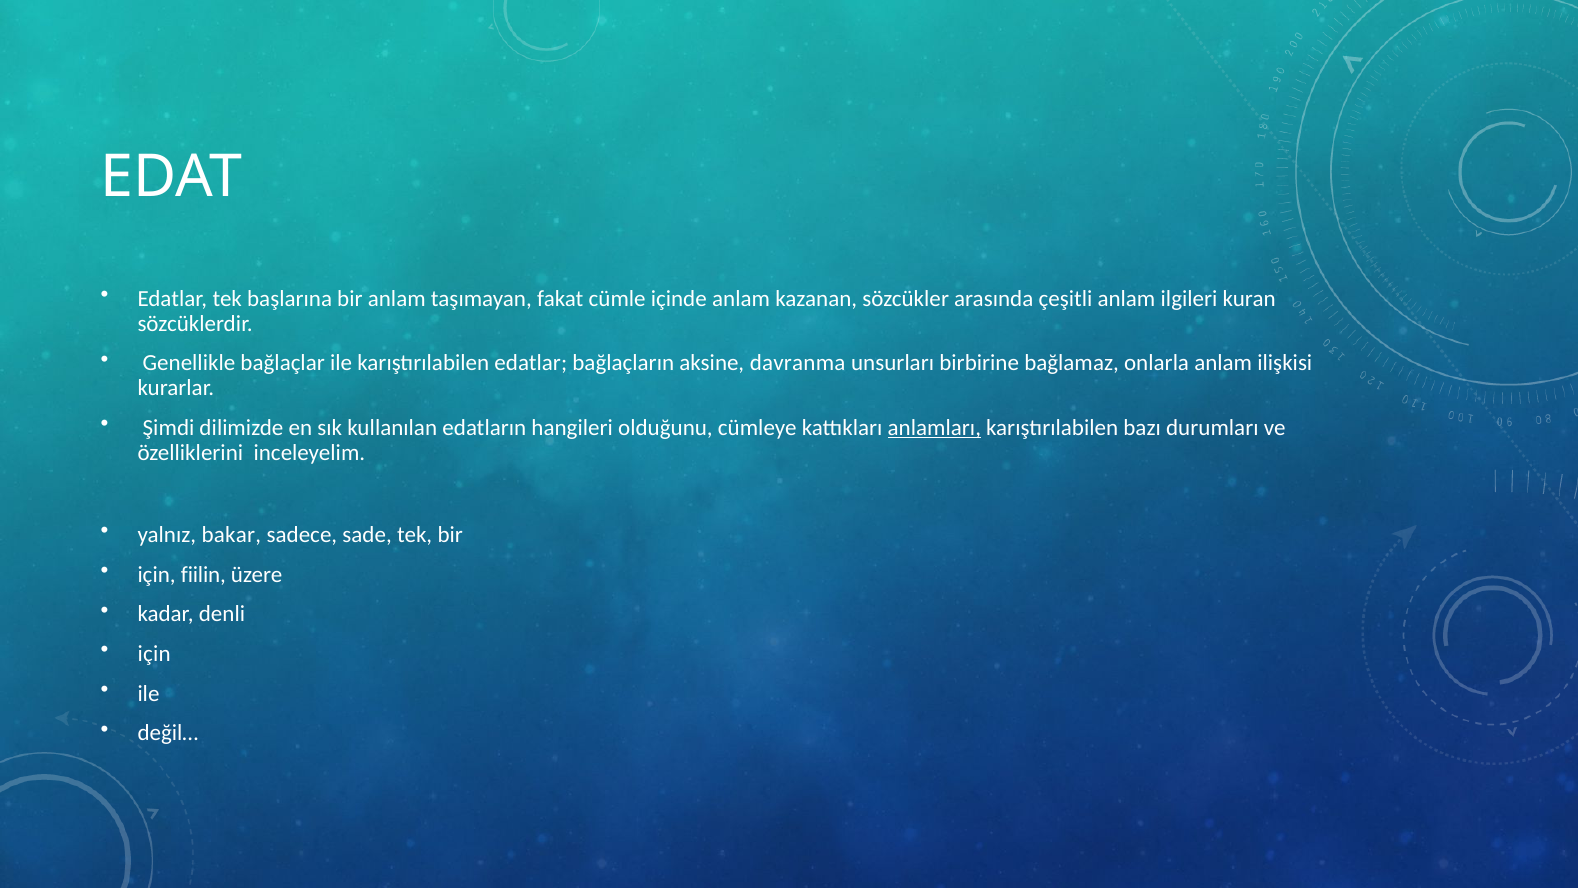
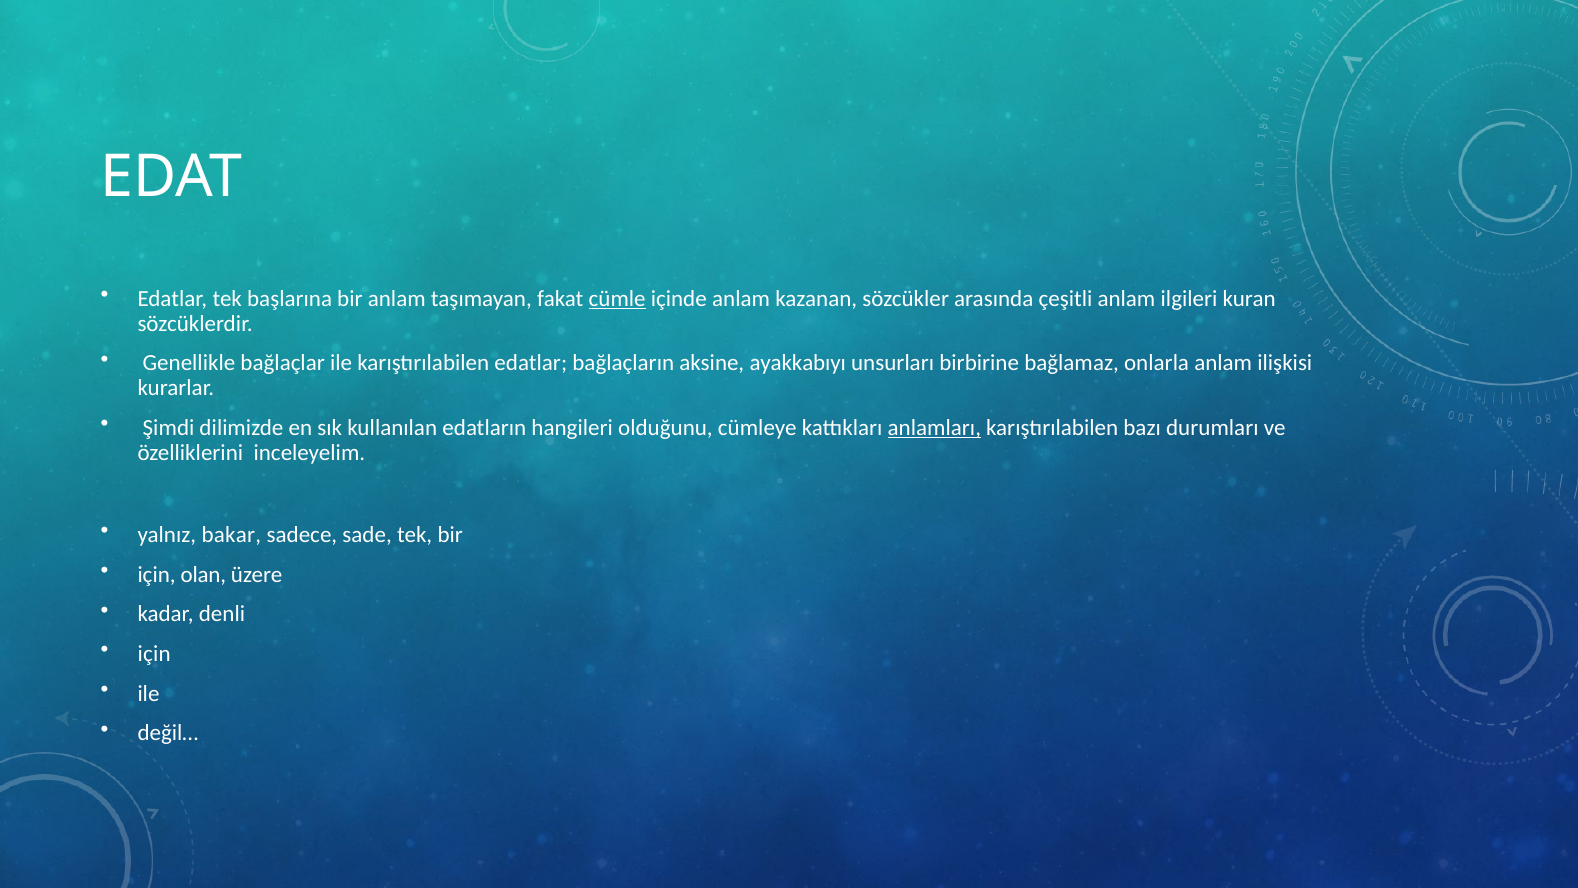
cümle underline: none -> present
davranma: davranma -> ayakkabıyı
fiilin: fiilin -> olan
